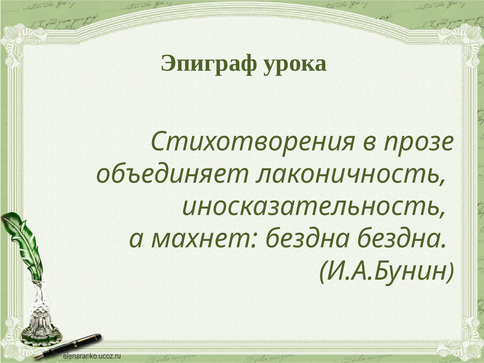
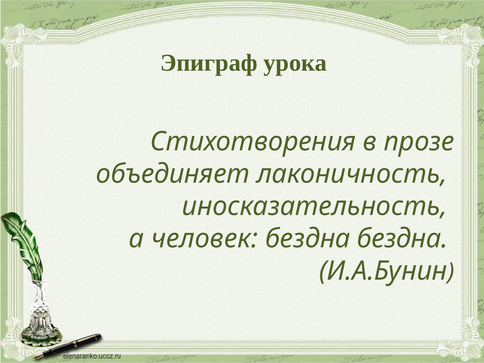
махнет: махнет -> человек
